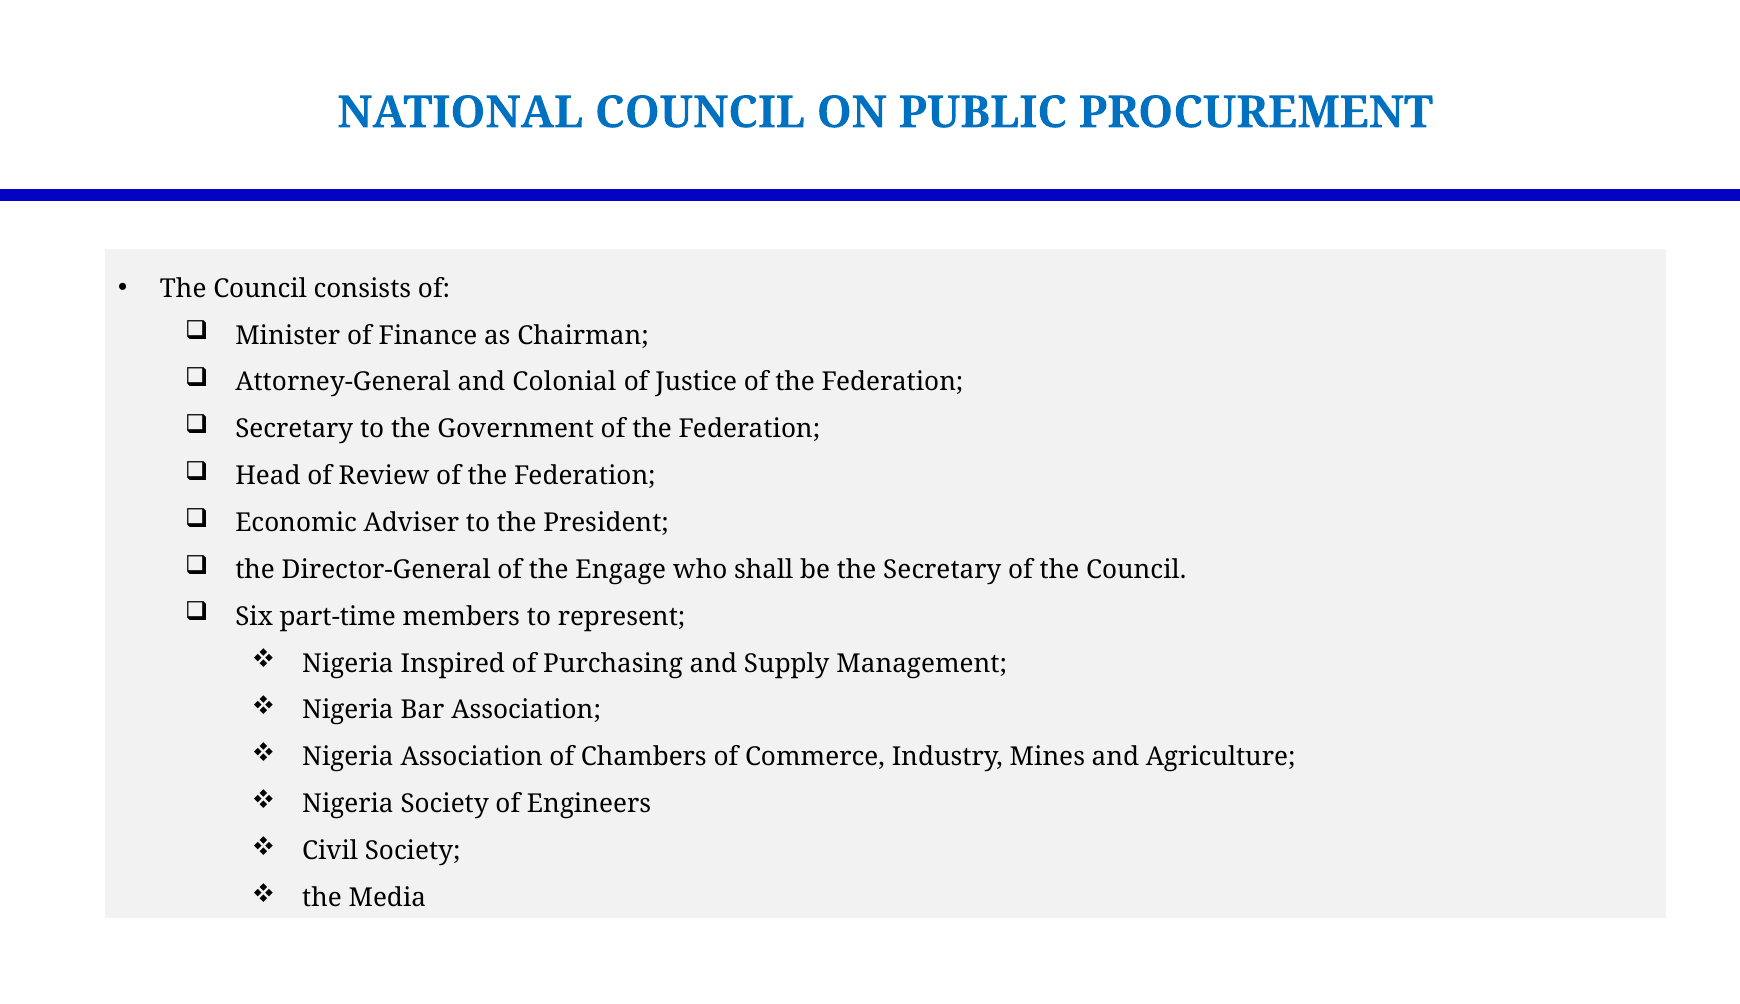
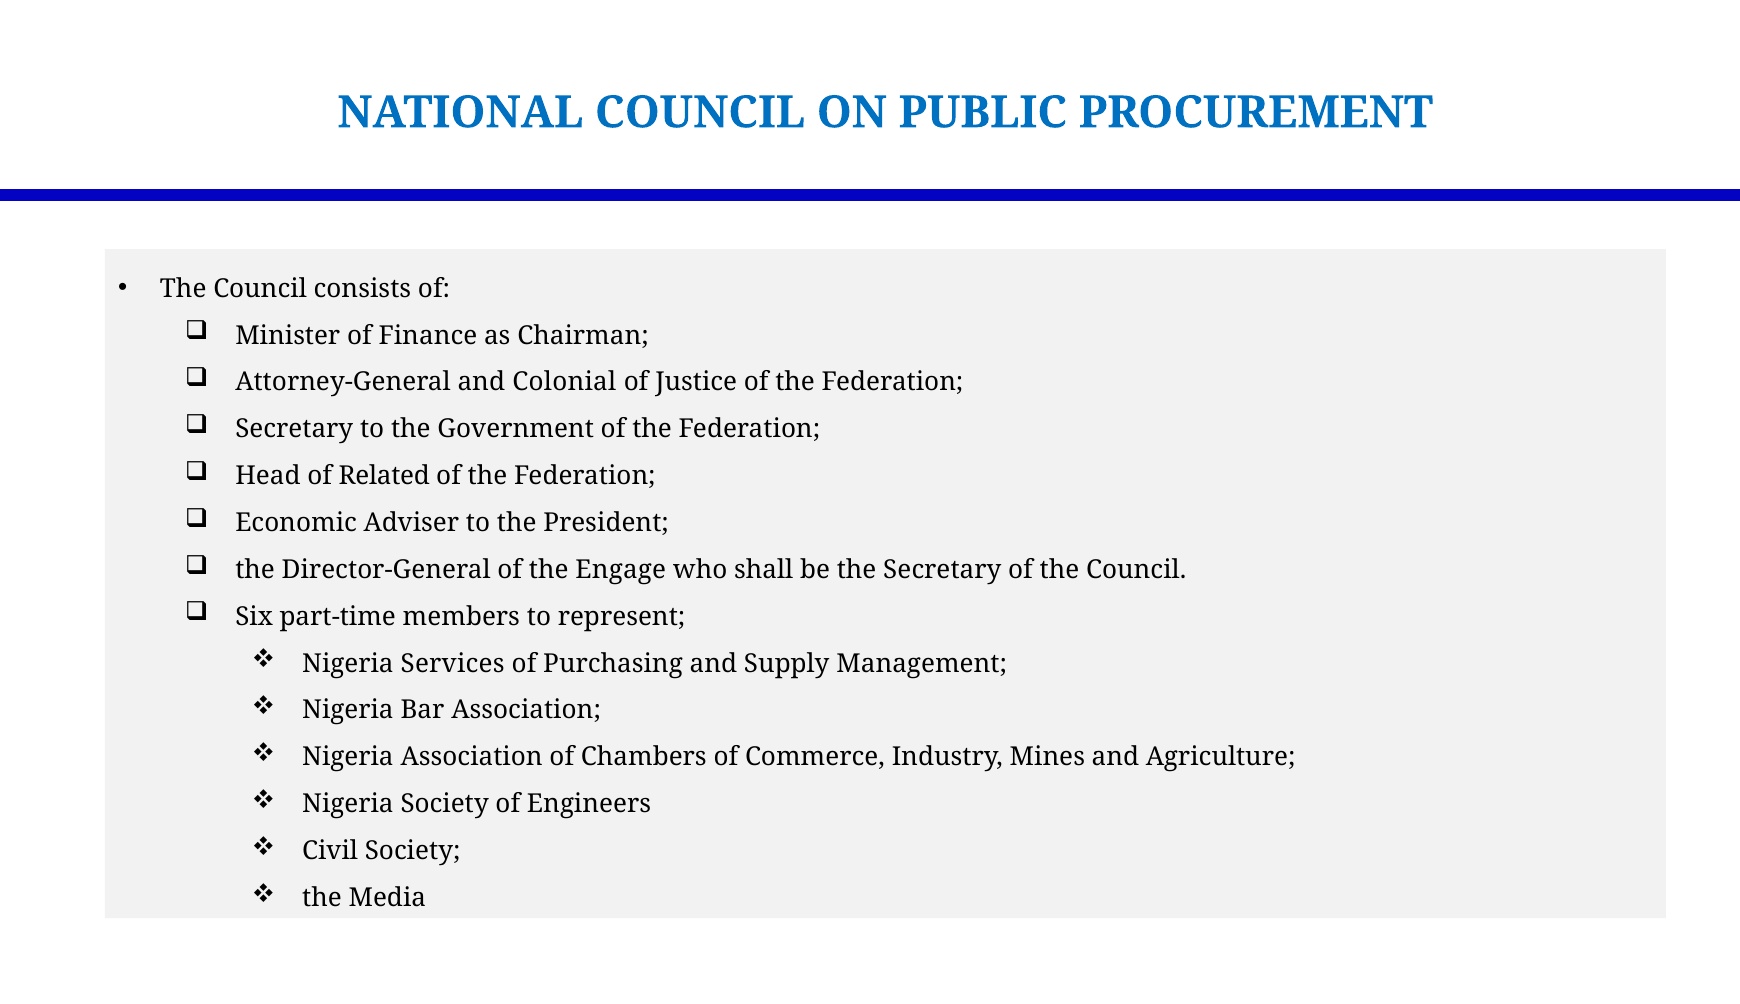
Review: Review -> Related
Inspired: Inspired -> Services
